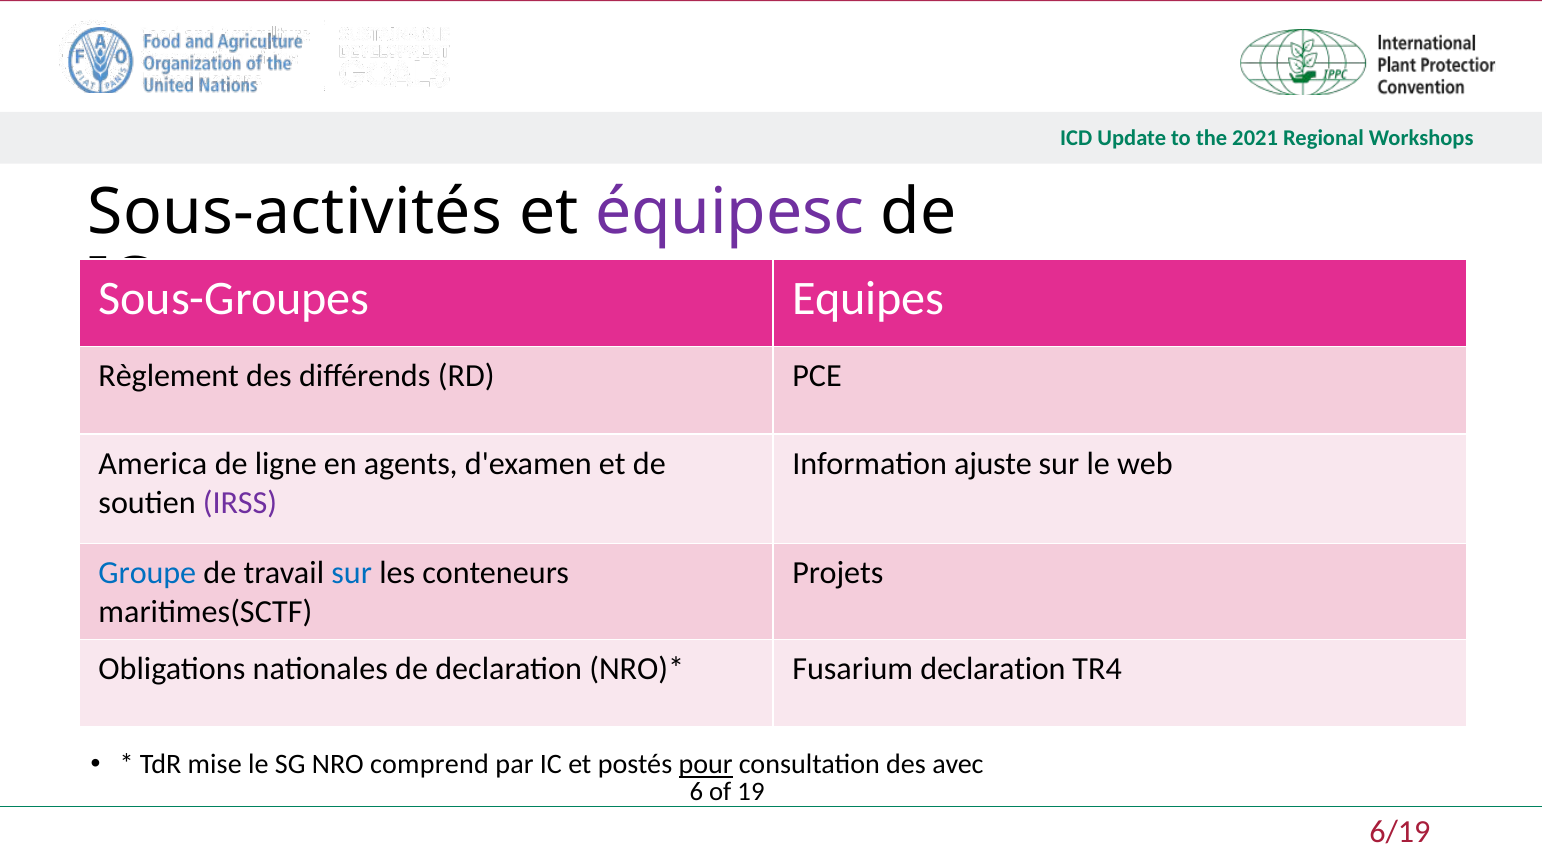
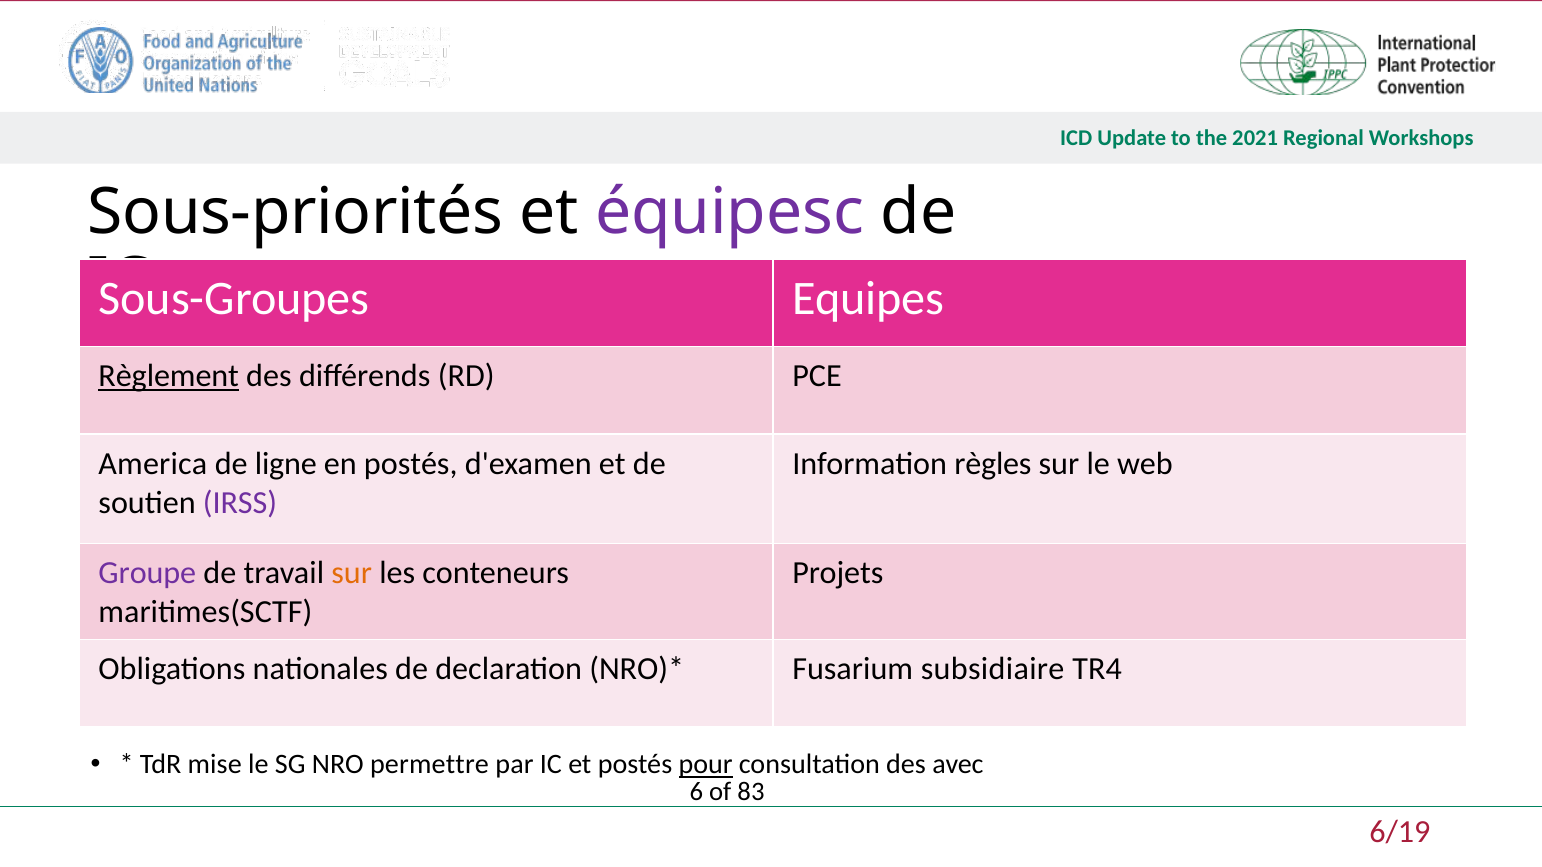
Sous-activités: Sous-activités -> Sous-priorités
Règlement underline: none -> present
en agents: agents -> postés
ajuste: ajuste -> règles
Groupe colour: blue -> purple
sur at (352, 573) colour: blue -> orange
Fusarium declaration: declaration -> subsidiaire
comprend: comprend -> permettre
19: 19 -> 83
